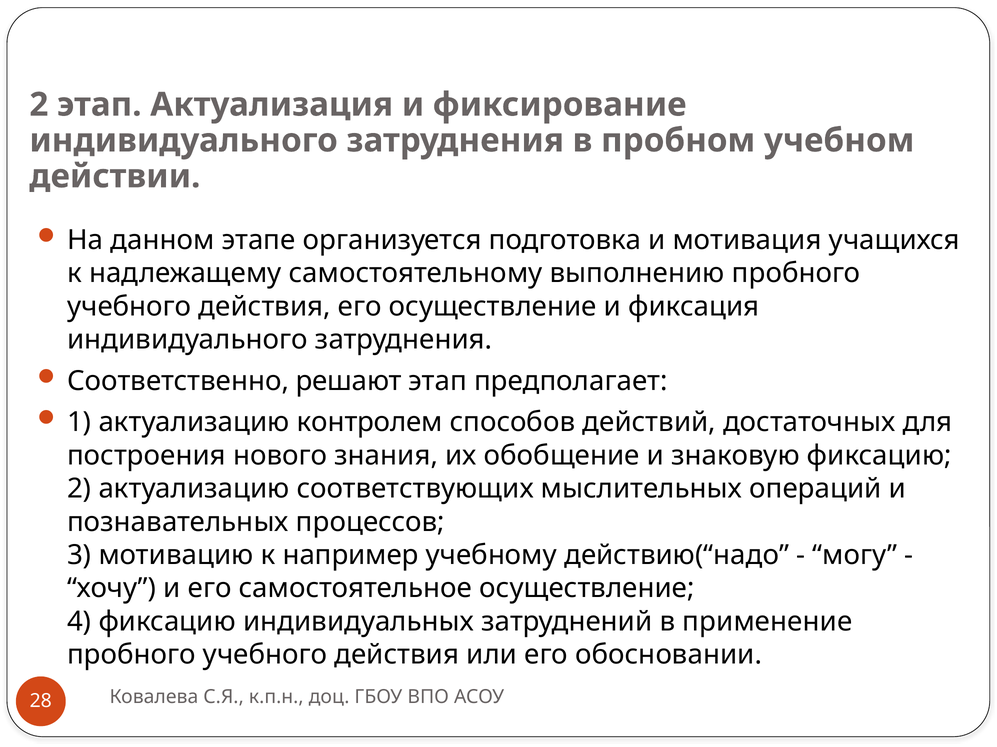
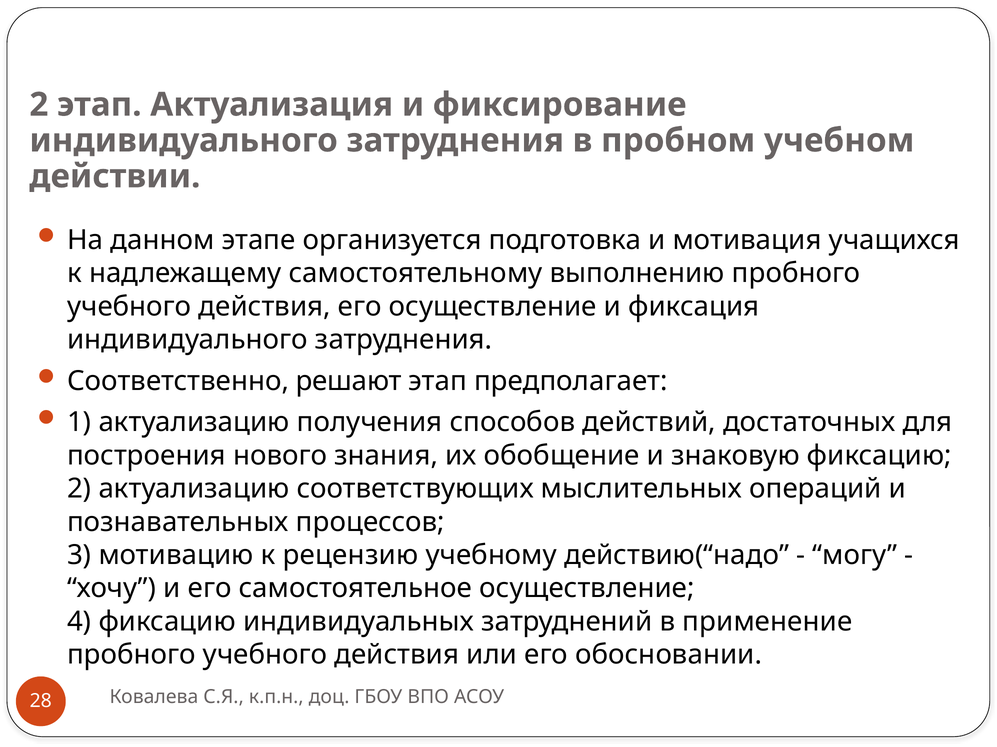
контролем: контролем -> получения
например: например -> рецензию
